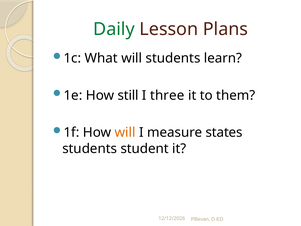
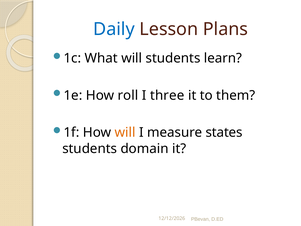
Daily colour: green -> blue
still: still -> roll
student: student -> domain
